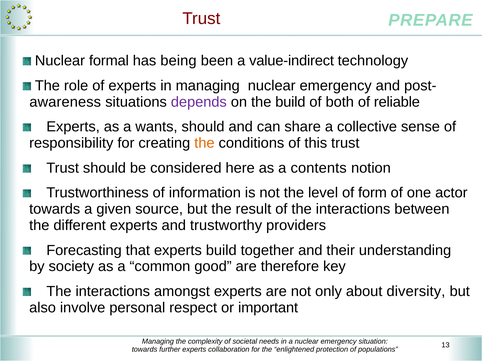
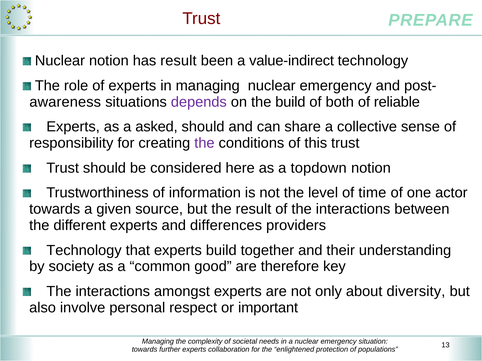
Nuclear formal: formal -> notion
has being: being -> result
wants: wants -> asked
the at (204, 143) colour: orange -> purple
contents: contents -> topdown
form: form -> time
trustworthy: trustworthy -> differences
Forecasting at (84, 251): Forecasting -> Technology
